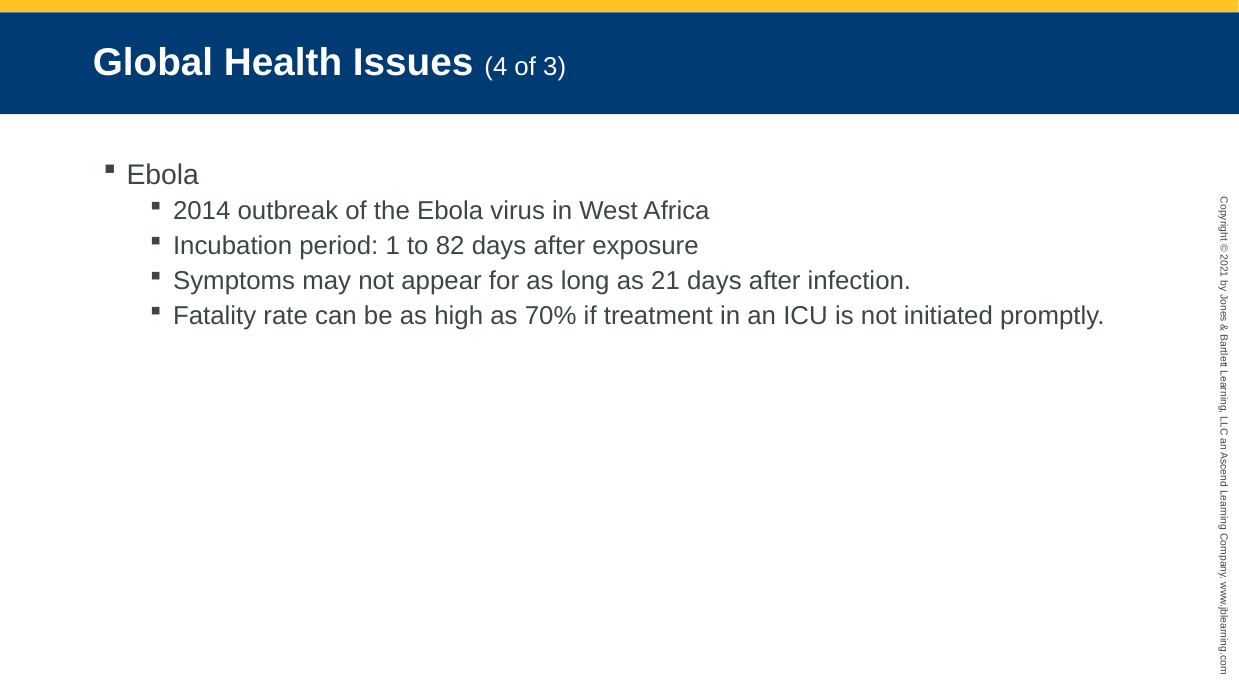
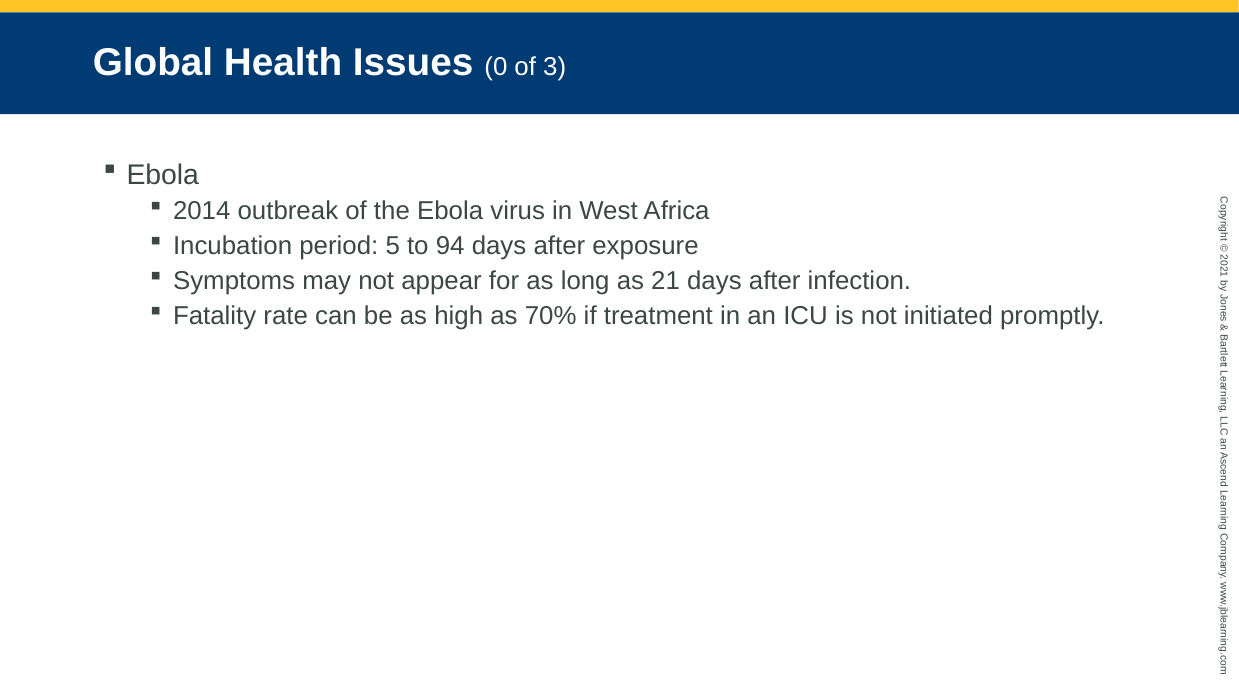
Issues 4: 4 -> 0
period 1: 1 -> 5
82: 82 -> 94
